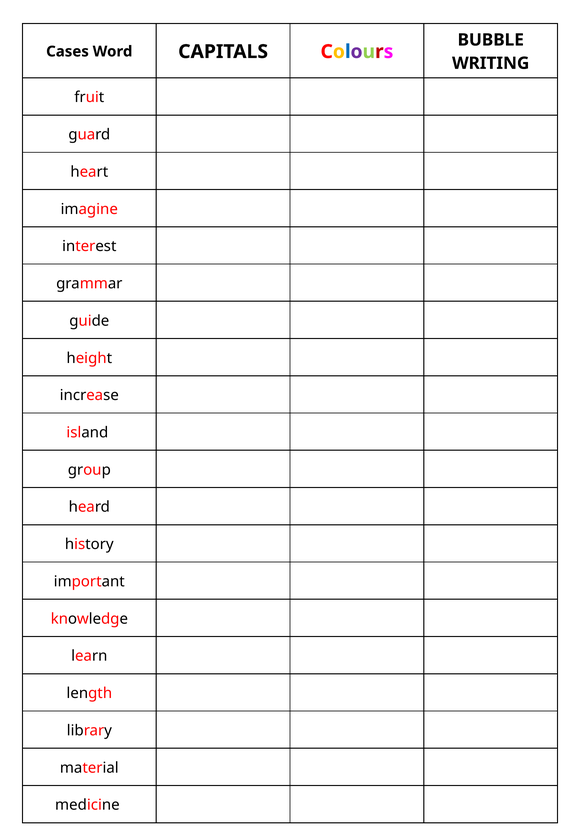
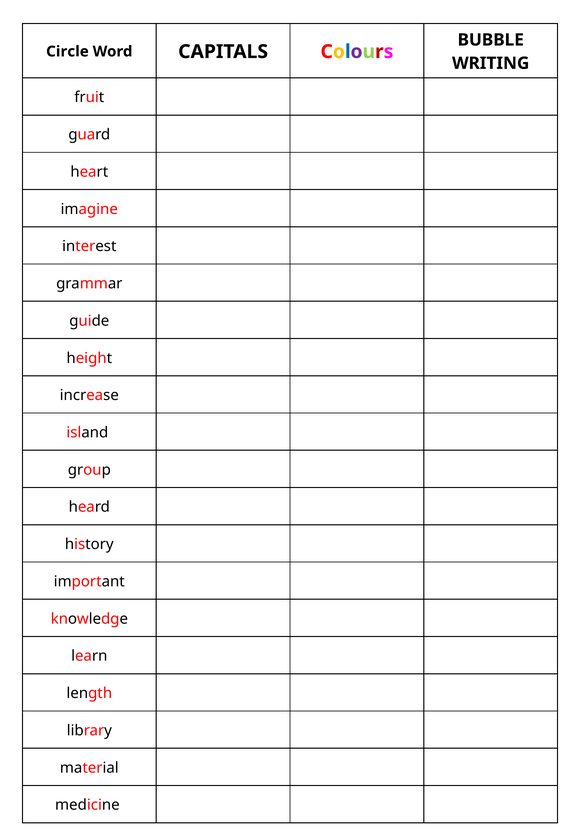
Cases: Cases -> Circle
